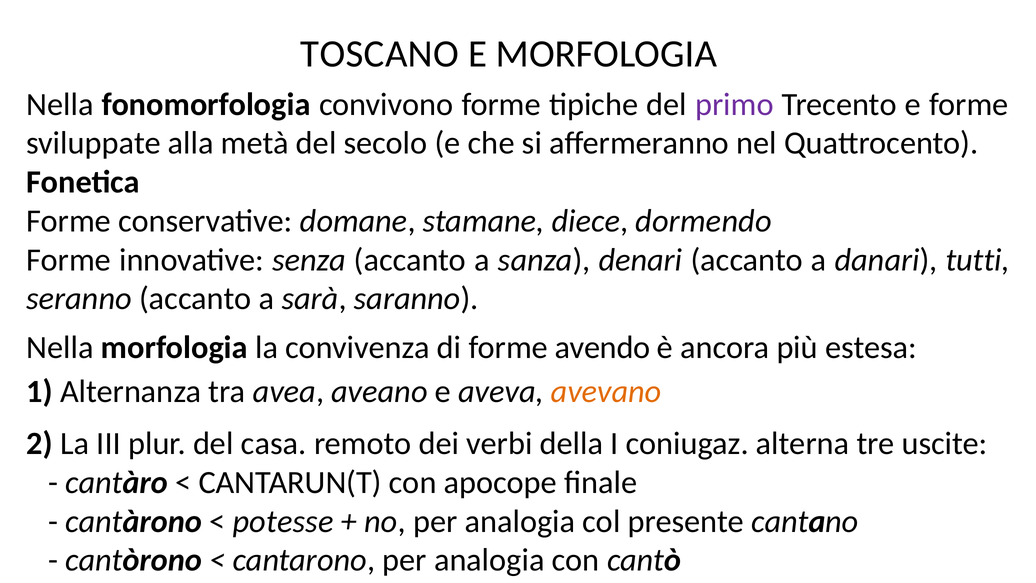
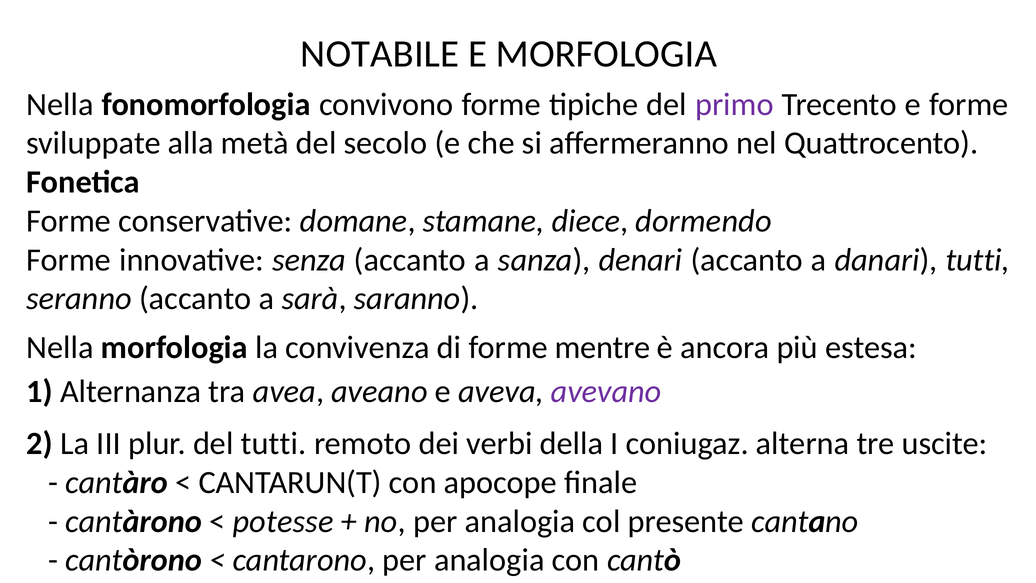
TOSCANO: TOSCANO -> NOTABILE
avendo: avendo -> mentre
avevano colour: orange -> purple
del casa: casa -> tutti
